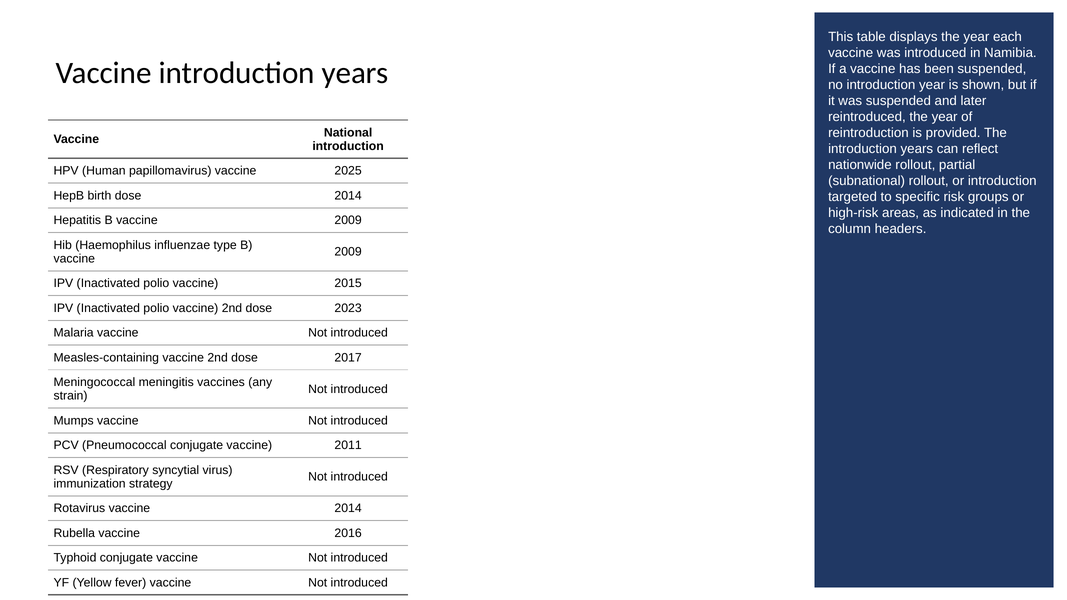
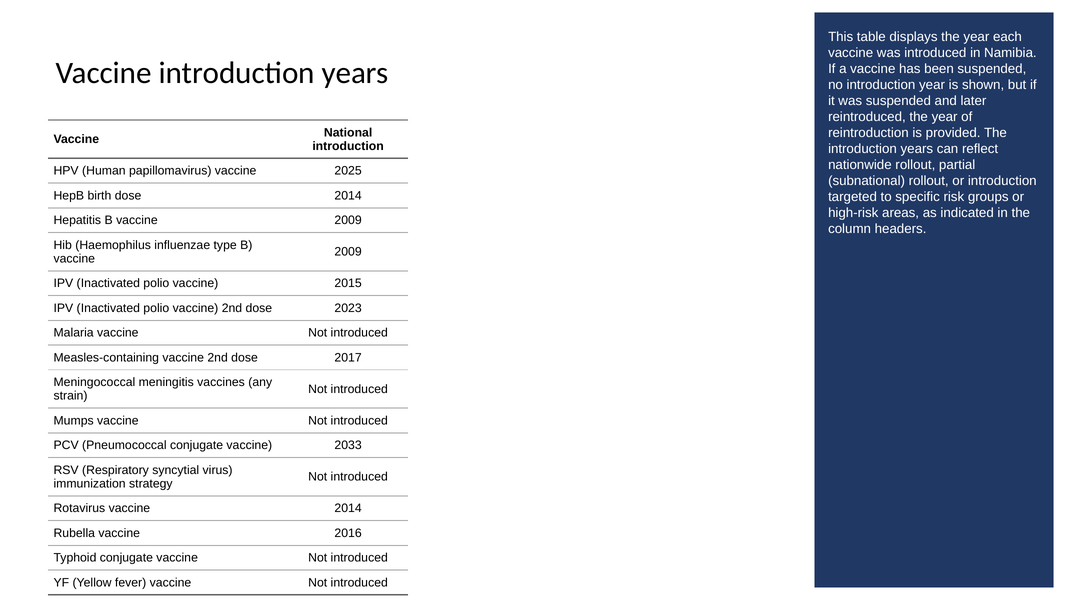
2011: 2011 -> 2033
